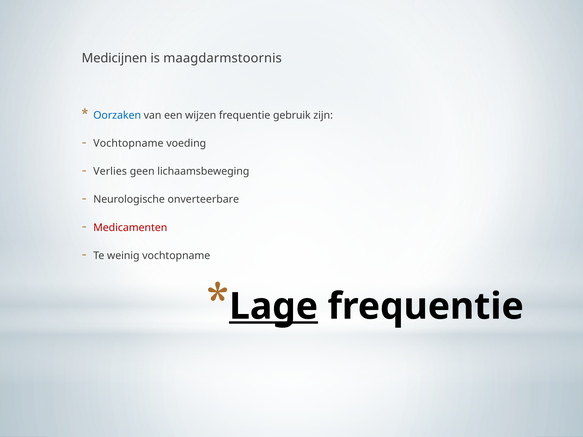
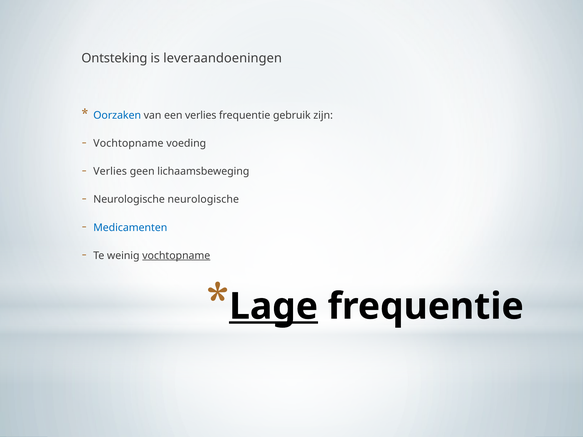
Medicijnen: Medicijnen -> Ontsteking
maagdarmstoornis: maagdarmstoornis -> leveraandoeningen
een wijzen: wijzen -> verlies
Neurologische onverteerbare: onverteerbare -> neurologische
Medicamenten colour: red -> blue
vochtopname at (176, 256) underline: none -> present
